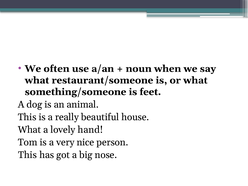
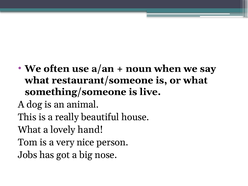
feet: feet -> live
This at (27, 155): This -> Jobs
